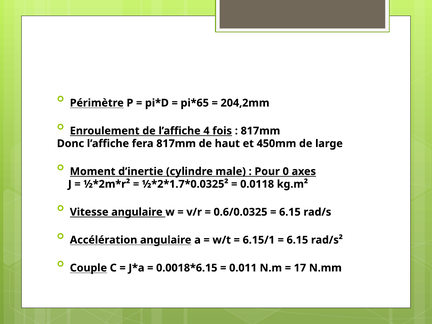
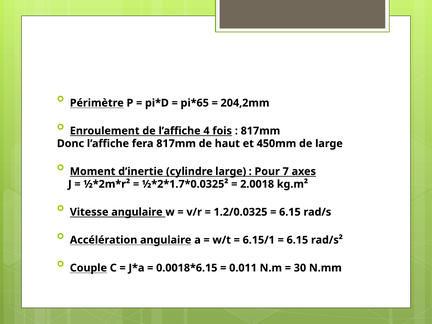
cylindre male: male -> large
0: 0 -> 7
0.0118: 0.0118 -> 2.0018
0.6/0.0325: 0.6/0.0325 -> 1.2/0.0325
17: 17 -> 30
